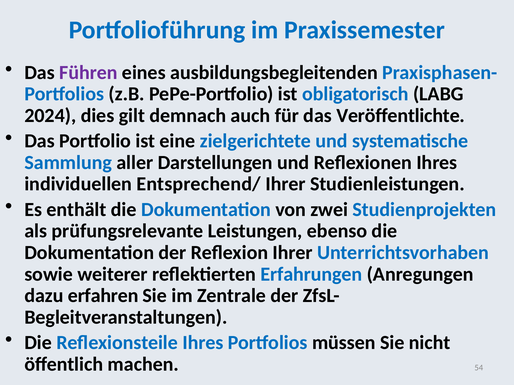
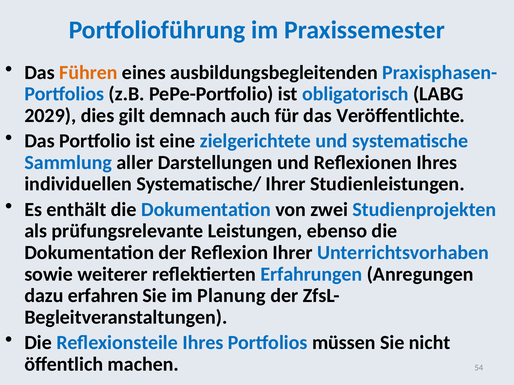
Führen colour: purple -> orange
2024: 2024 -> 2029
Entsprechend/: Entsprechend/ -> Systematische/
Zentrale: Zentrale -> Planung
